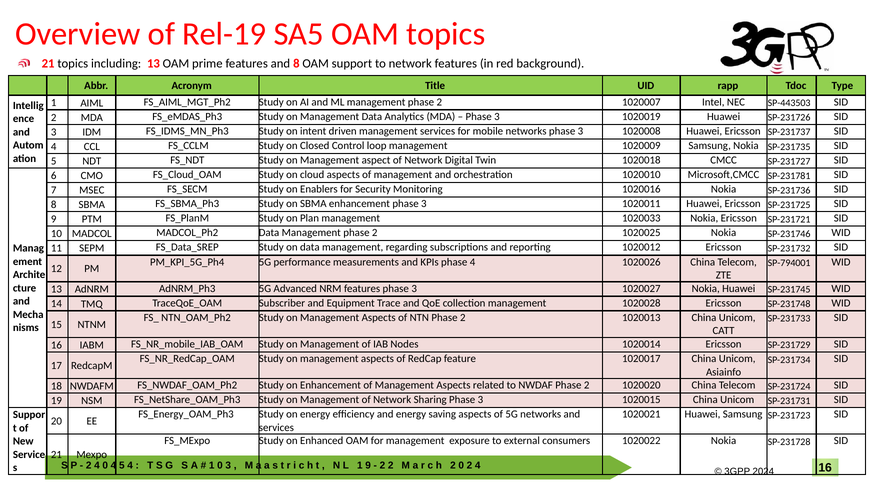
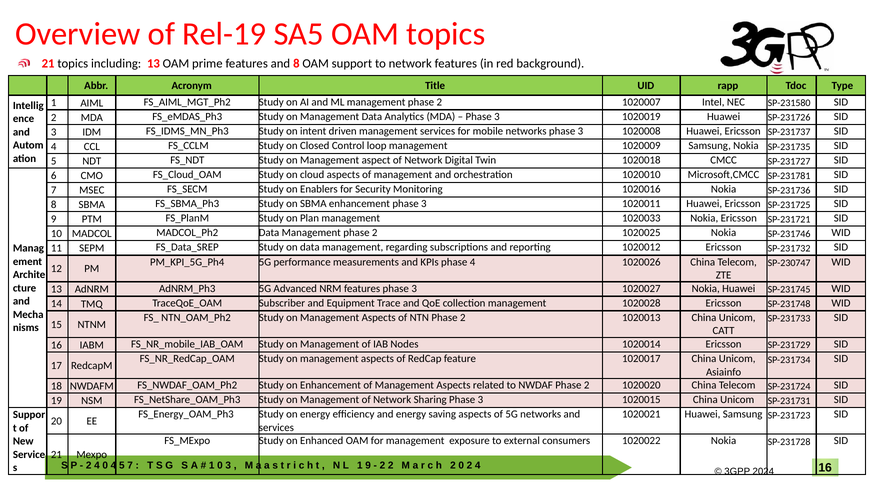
SP-443503: SP-443503 -> SP-231580
SP-794001: SP-794001 -> SP-230747
5 4: 4 -> 7
